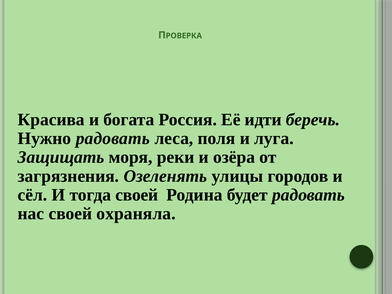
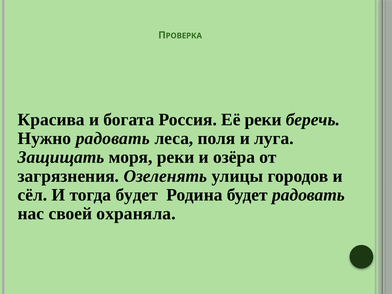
Её идти: идти -> реки
тогда своей: своей -> будет
